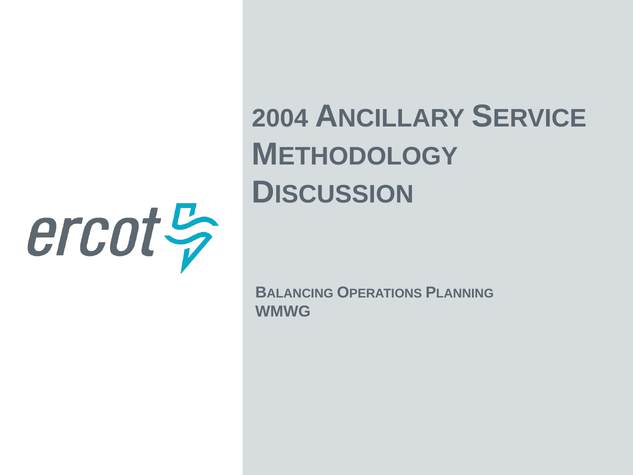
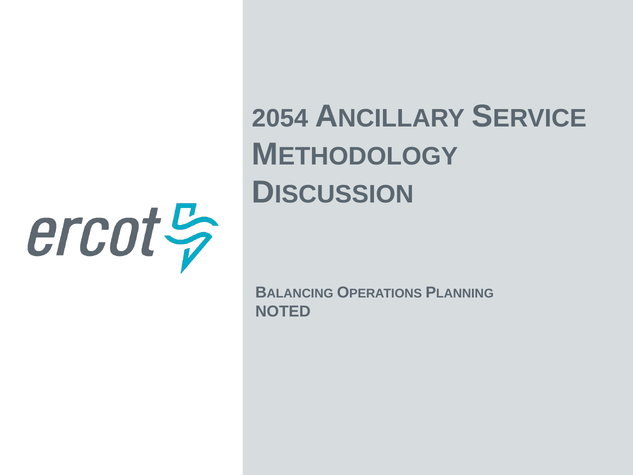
2004: 2004 -> 2054
WMWG: WMWG -> NOTED
